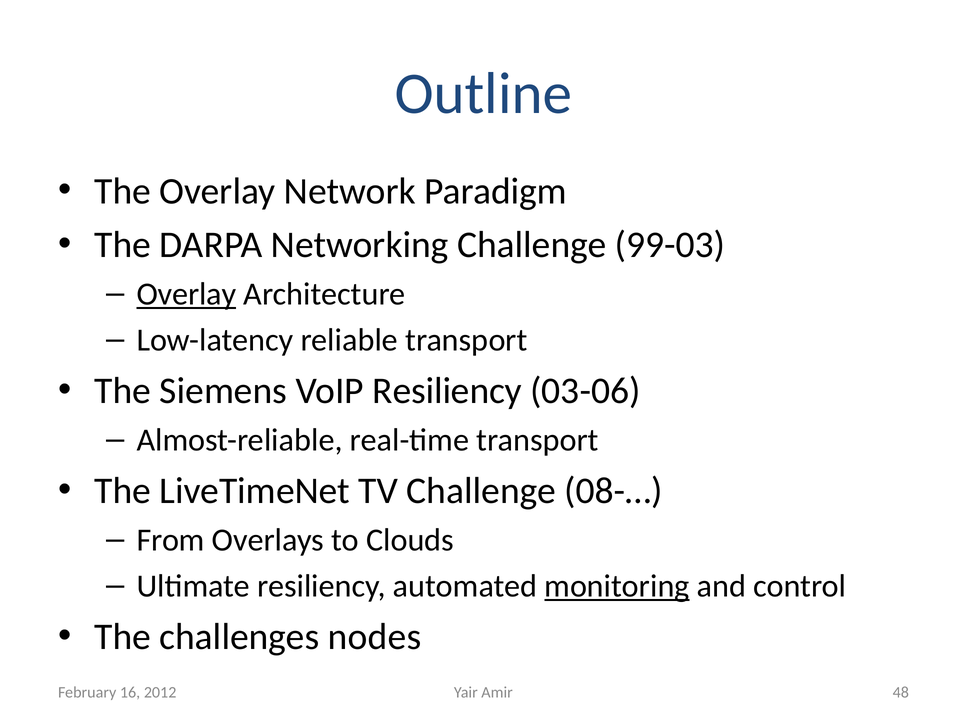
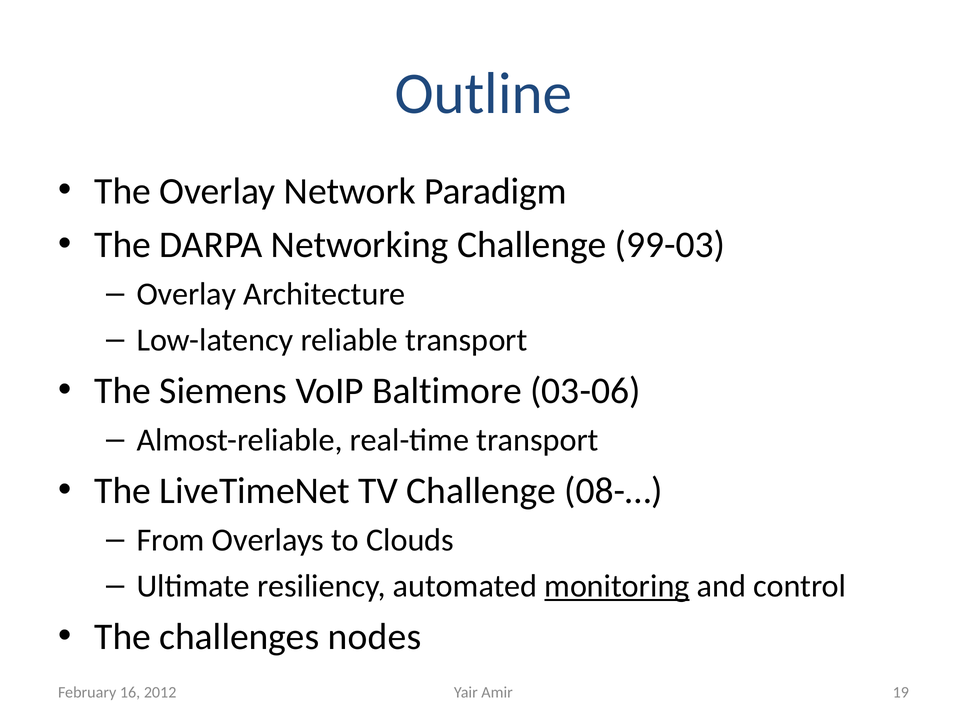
Overlay at (186, 294) underline: present -> none
VoIP Resiliency: Resiliency -> Baltimore
48: 48 -> 19
